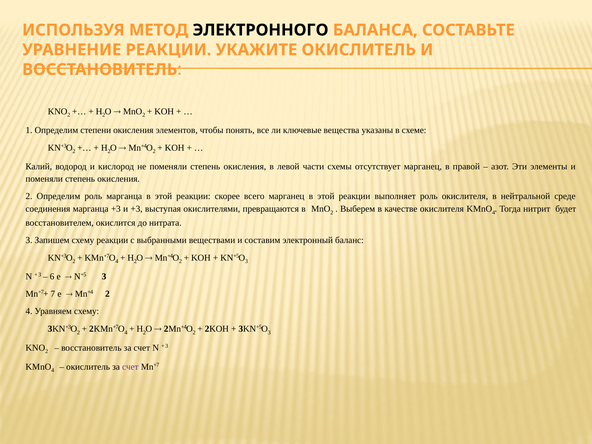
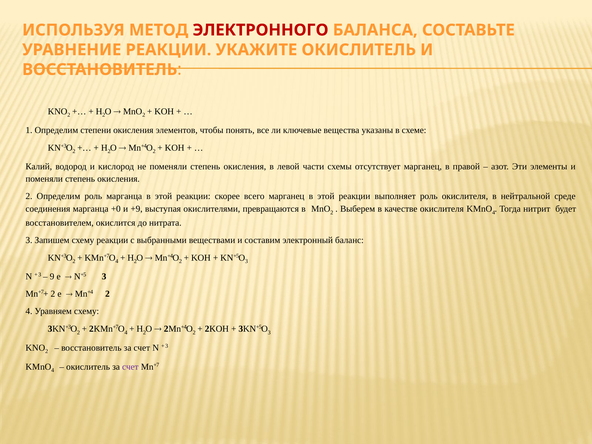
ЭЛЕКТРОННОГО colour: black -> red
марганца +3: +3 -> +0
и +3: +3 -> +9
6: 6 -> 9
Mn+7+ 7: 7 -> 2
